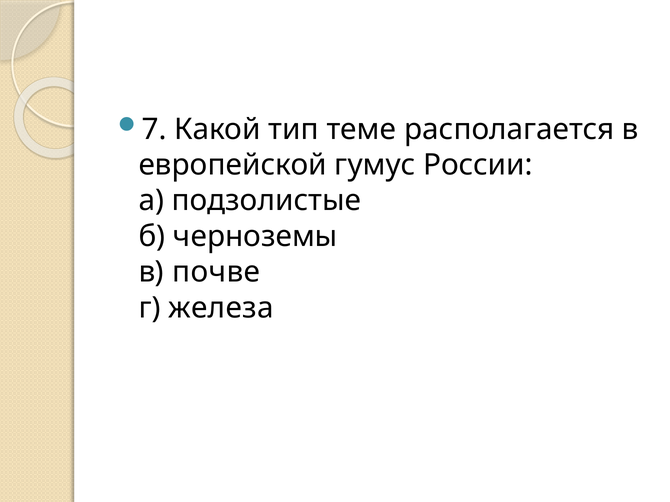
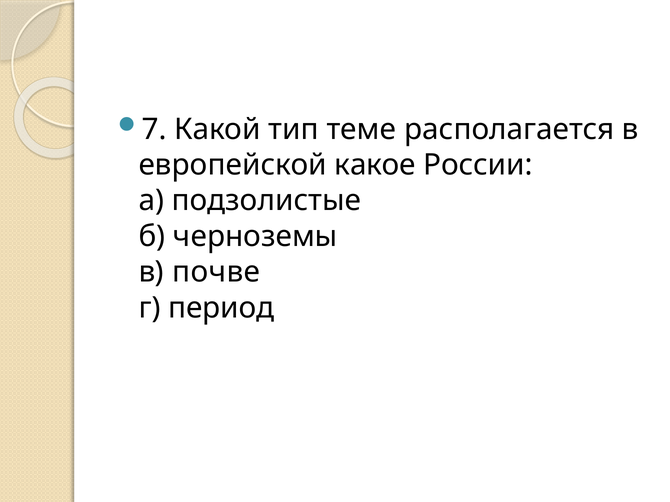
гумус: гумус -> какое
железа: железа -> период
